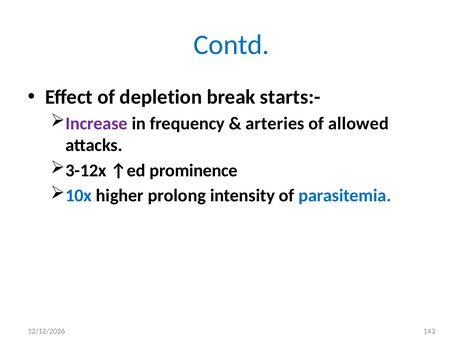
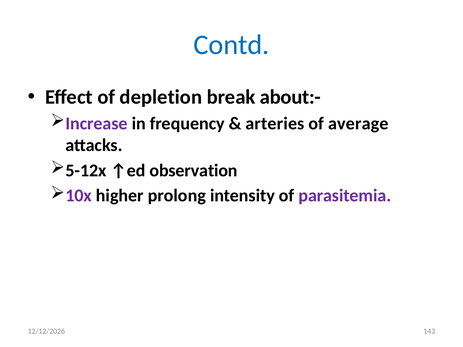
starts:-: starts:- -> about:-
allowed: allowed -> average
3-12x: 3-12x -> 5-12x
prominence: prominence -> observation
10x colour: blue -> purple
parasitemia colour: blue -> purple
